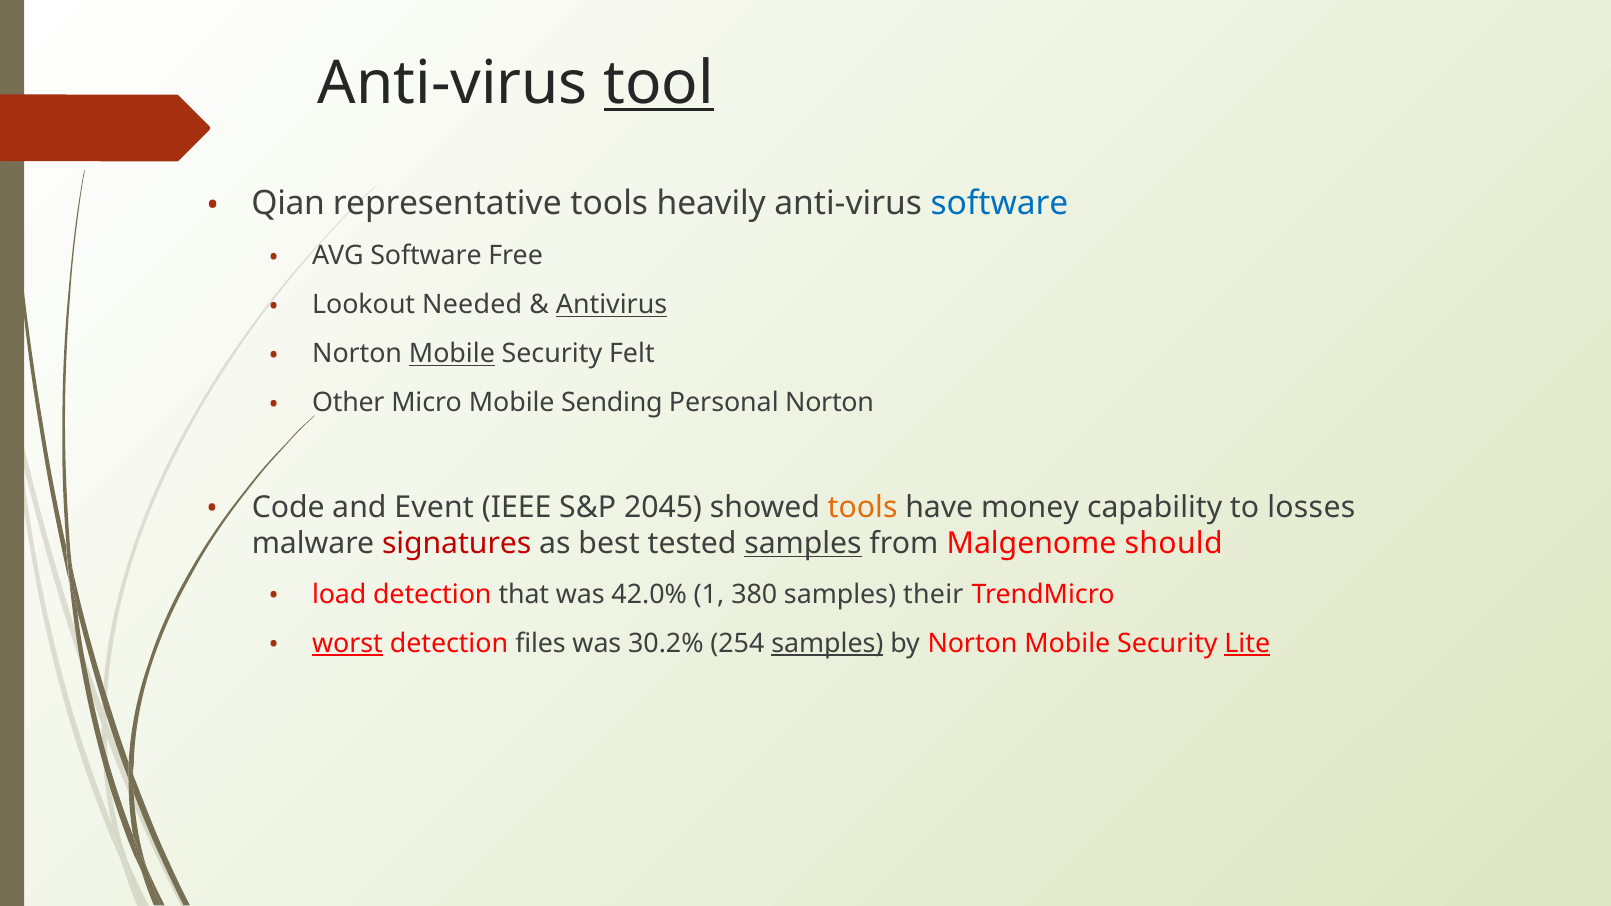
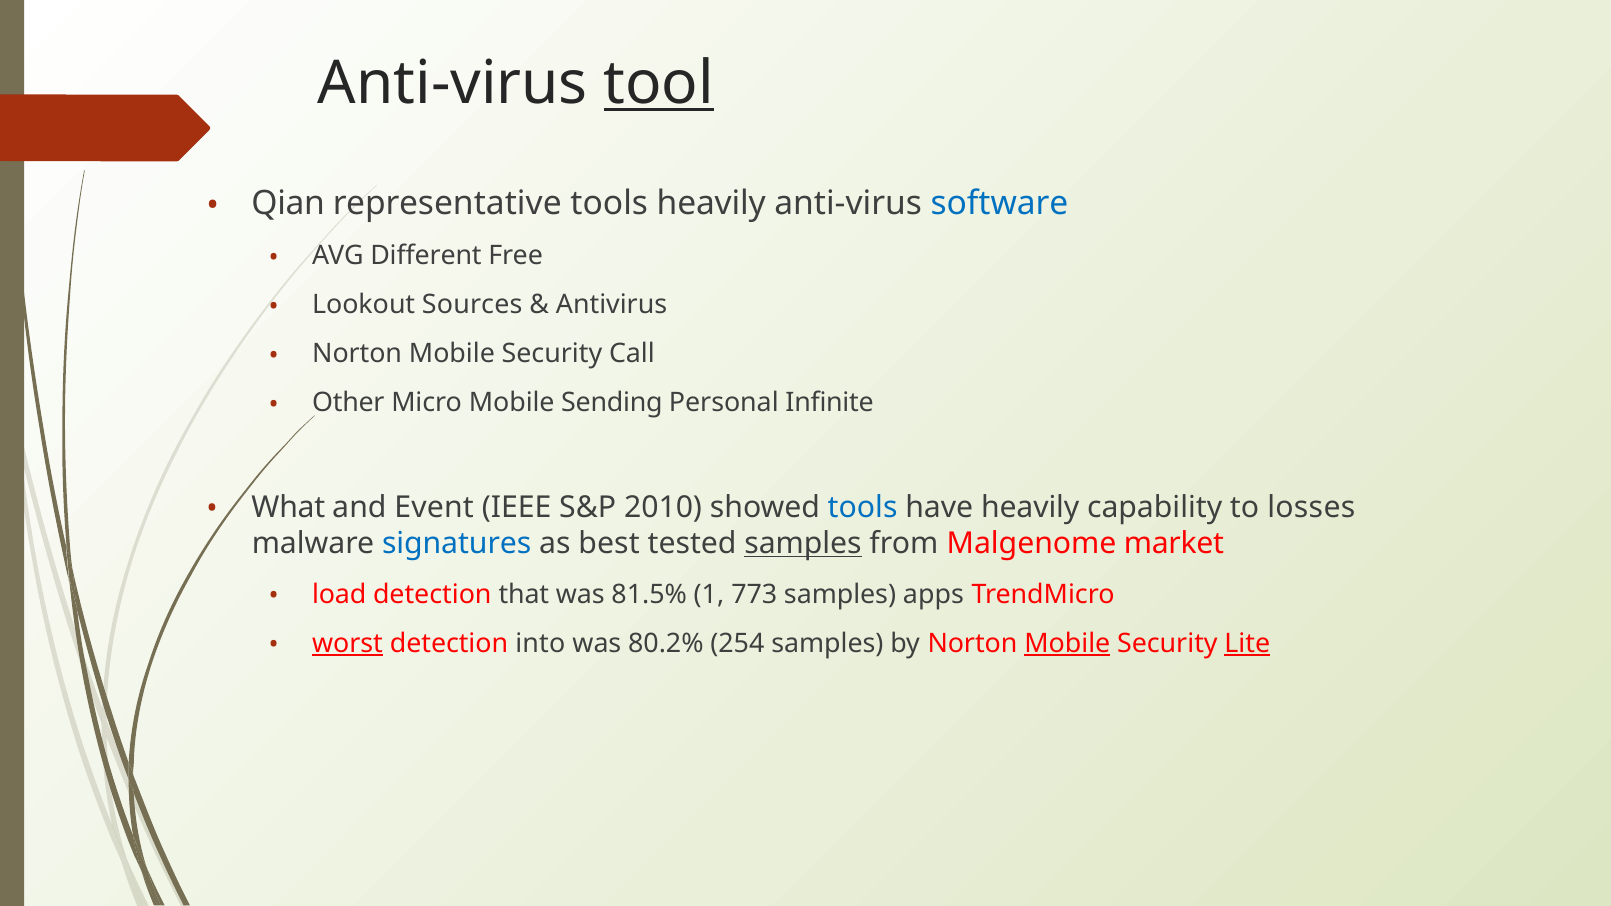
AVG Software: Software -> Different
Needed: Needed -> Sources
Antivirus underline: present -> none
Mobile at (452, 354) underline: present -> none
Felt: Felt -> Call
Personal Norton: Norton -> Infinite
Code: Code -> What
2045: 2045 -> 2010
tools at (863, 507) colour: orange -> blue
have money: money -> heavily
signatures colour: red -> blue
should: should -> market
42.0%: 42.0% -> 81.5%
380: 380 -> 773
their: their -> apps
files: files -> into
30.2%: 30.2% -> 80.2%
samples at (827, 643) underline: present -> none
Mobile at (1067, 643) underline: none -> present
